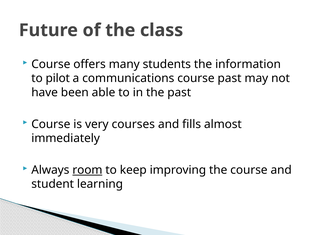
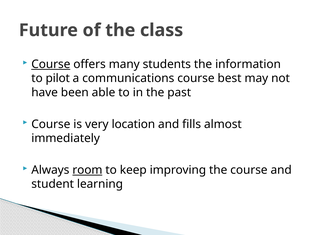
Course at (51, 64) underline: none -> present
course past: past -> best
courses: courses -> location
